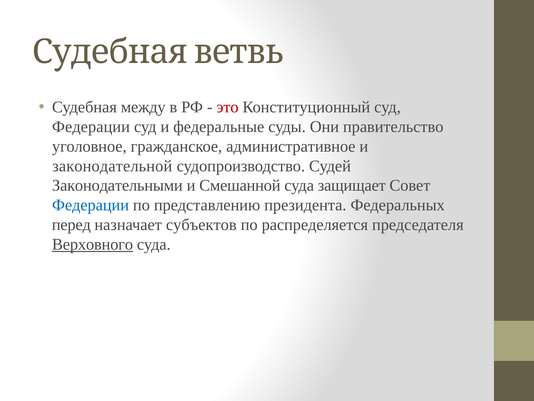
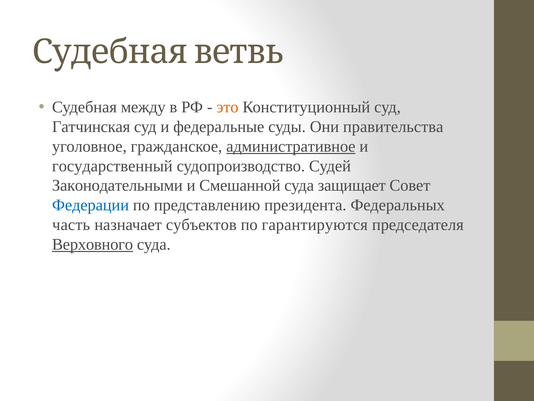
это colour: red -> orange
Федерации at (91, 127): Федерации -> Гатчинская
правительство: правительство -> правительства
административное underline: none -> present
законодательной: законодательной -> государственный
перед: перед -> часть
распределяется: распределяется -> гарантируются
